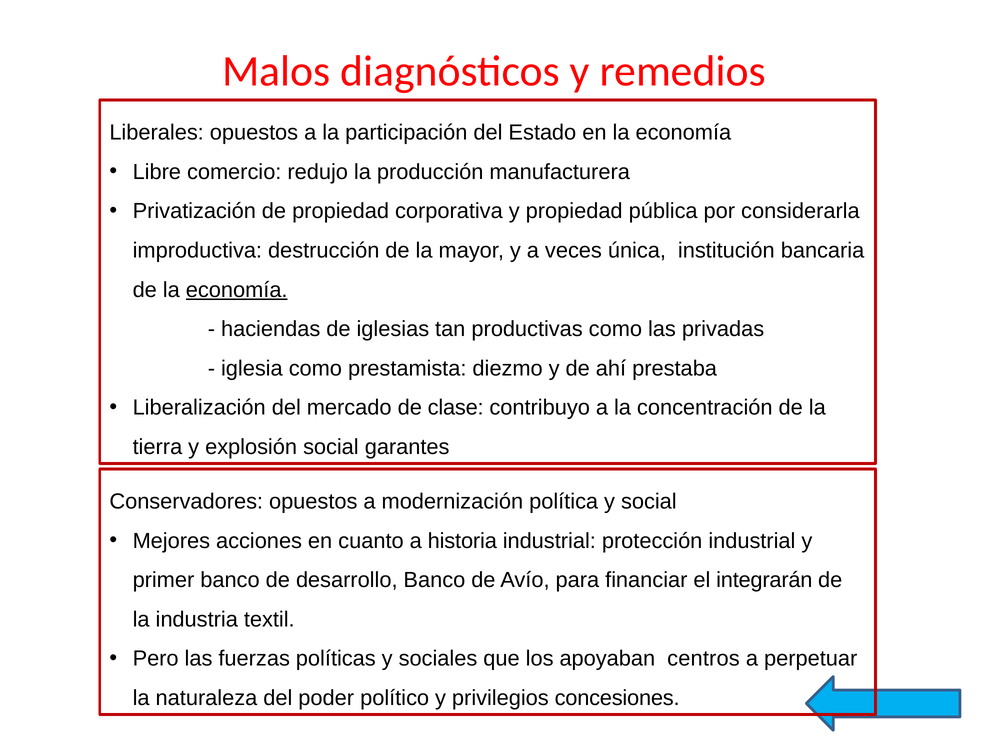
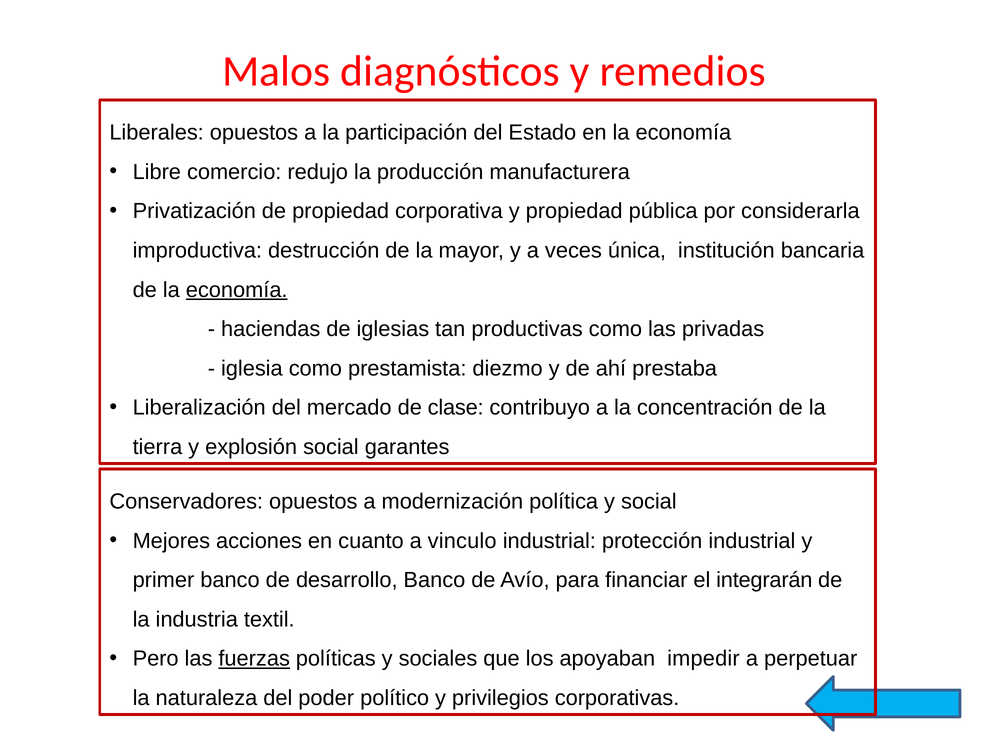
historia: historia -> vinculo
fuerzas underline: none -> present
centros: centros -> impedir
concesiones: concesiones -> corporativas
